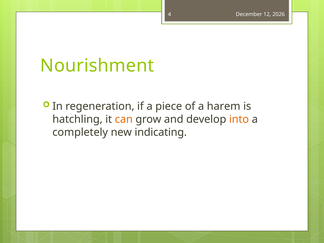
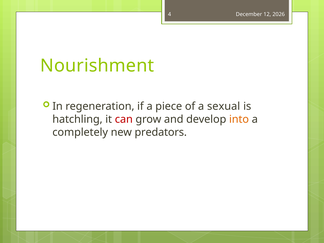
harem: harem -> sexual
can colour: orange -> red
indicating: indicating -> predators
